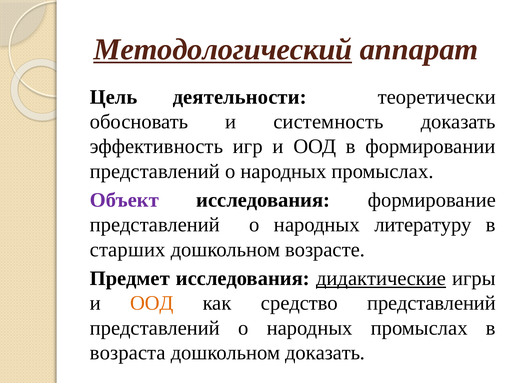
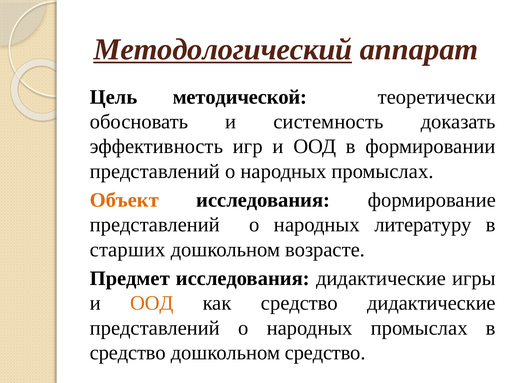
деятельности: деятельности -> методической
Объект colour: purple -> orange
дидактические at (381, 279) underline: present -> none
средство представлений: представлений -> дидактические
возраста at (128, 353): возраста -> средство
дошкольном доказать: доказать -> средство
